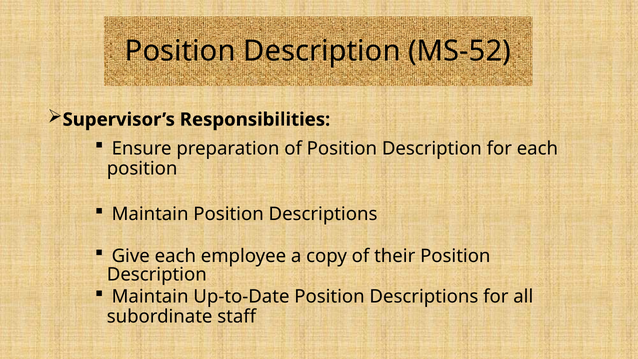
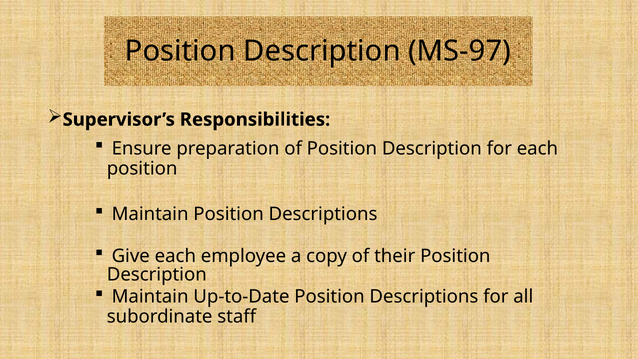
MS-52: MS-52 -> MS-97
